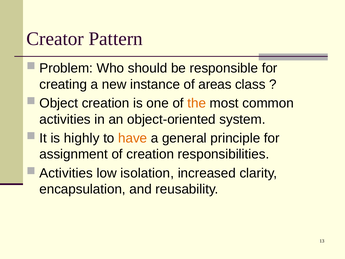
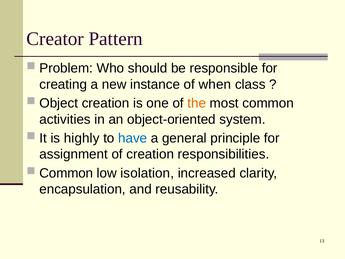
areas: areas -> when
have colour: orange -> blue
Activities at (66, 173): Activities -> Common
